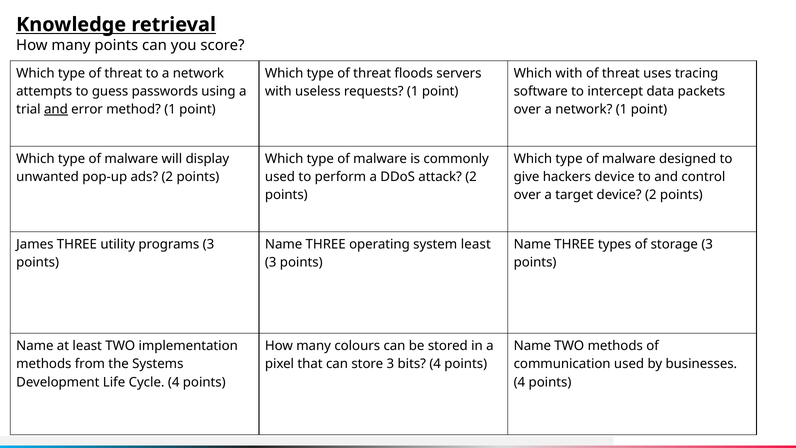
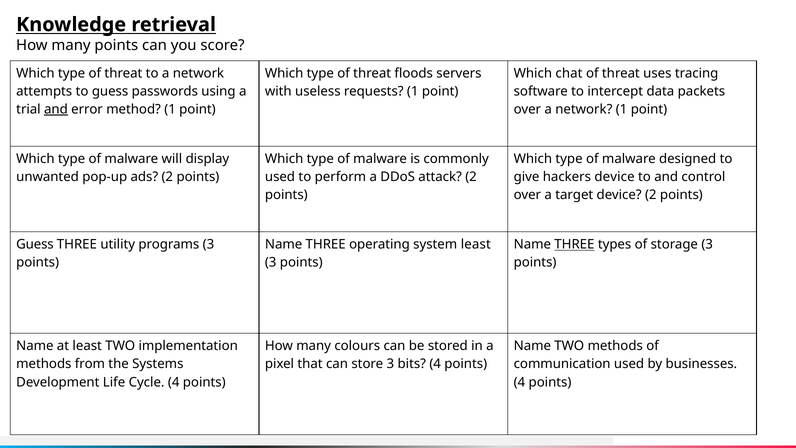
Which with: with -> chat
James at (35, 244): James -> Guess
THREE at (574, 244) underline: none -> present
